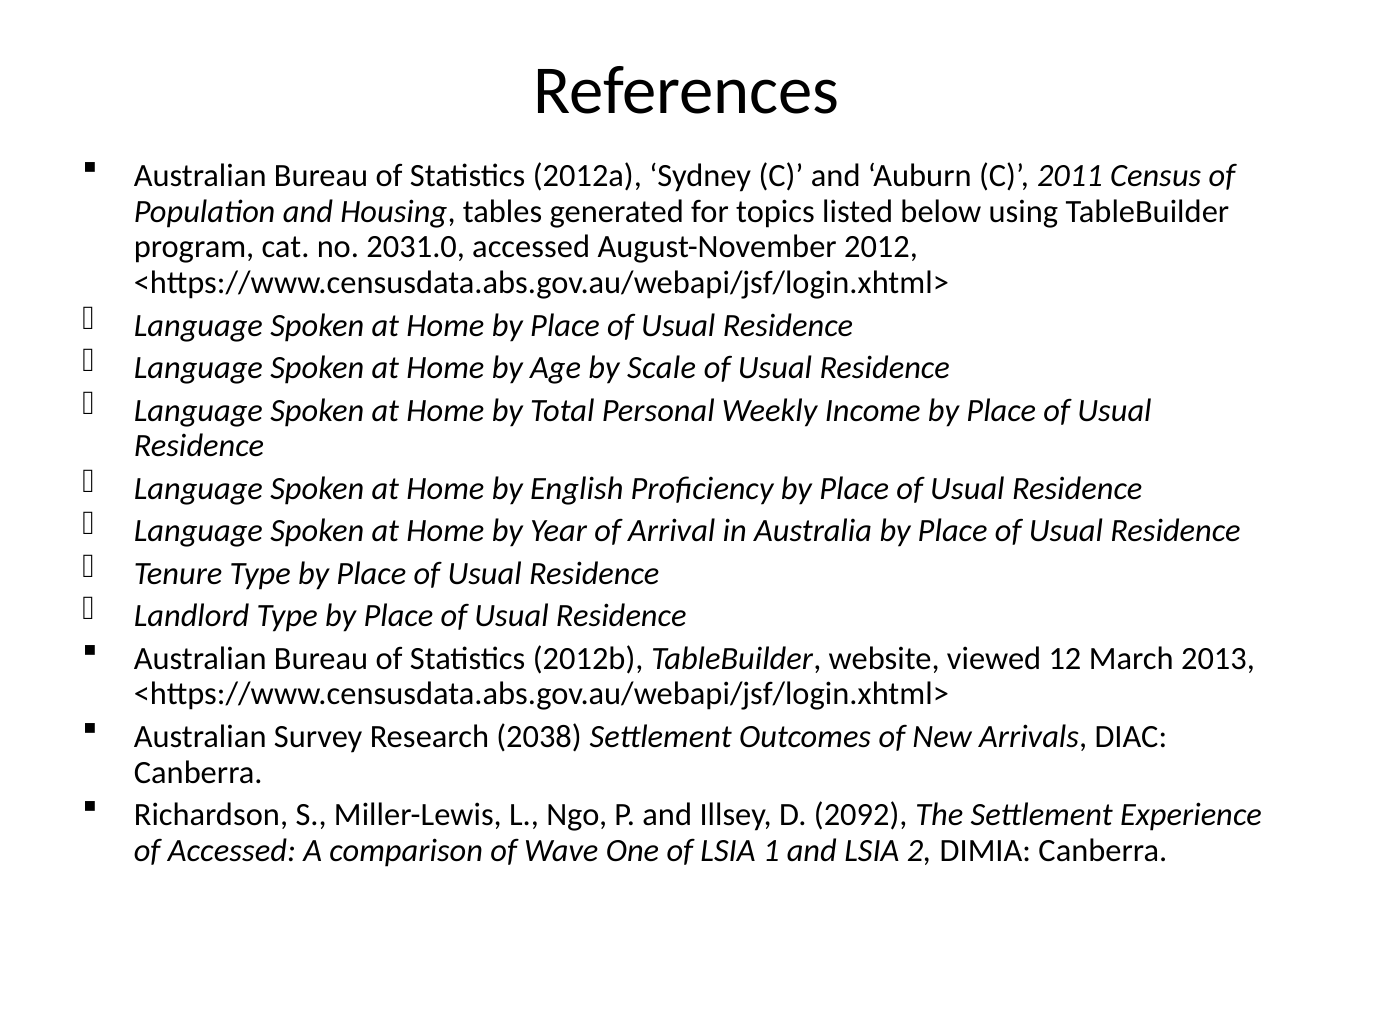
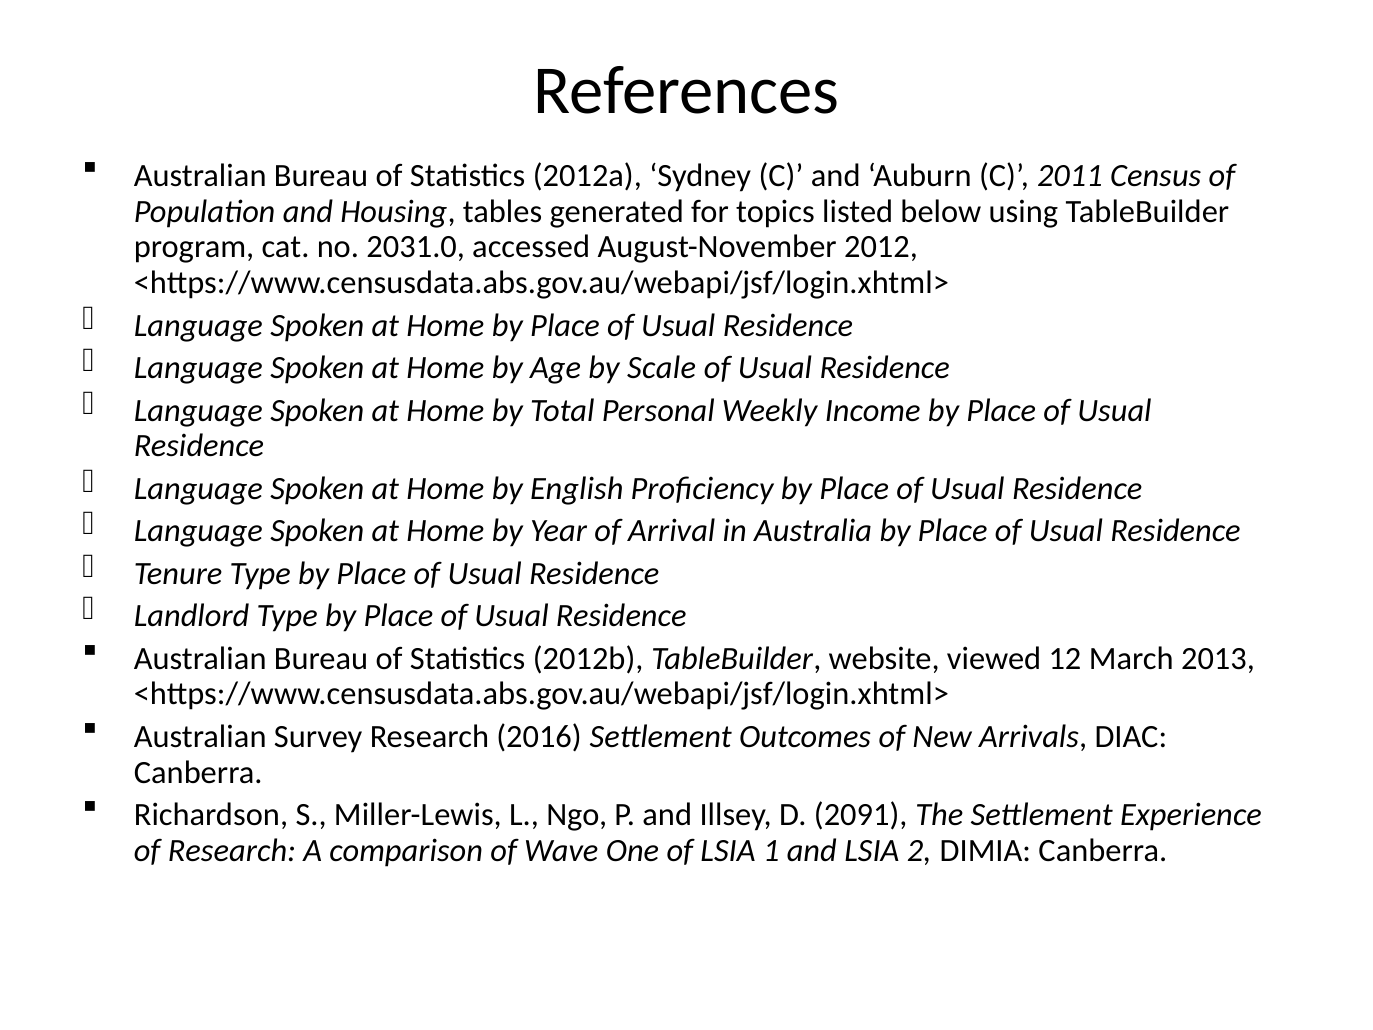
2038: 2038 -> 2016
2092: 2092 -> 2091
of Accessed: Accessed -> Research
